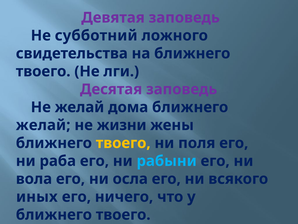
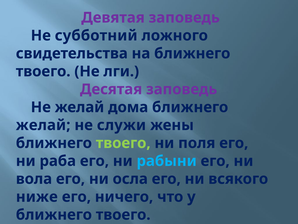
жизни: жизни -> служи
твоего at (123, 143) colour: yellow -> light green
иных: иных -> ниже
